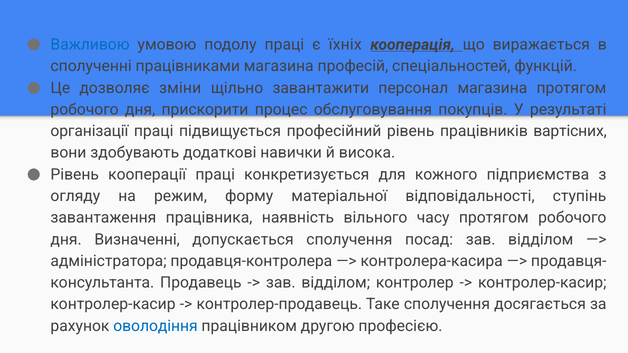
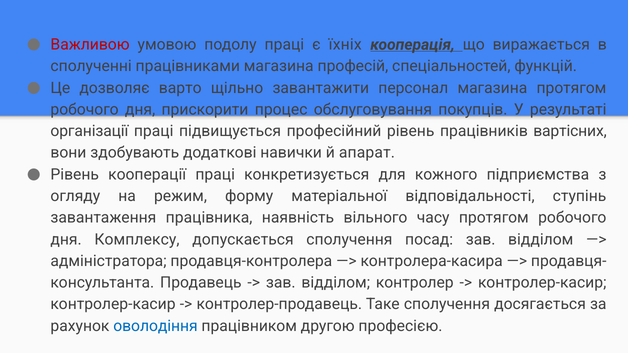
Важливою colour: blue -> red
зміни: зміни -> варто
висока: висока -> апарат
Визначенні: Визначенні -> Комплексу
